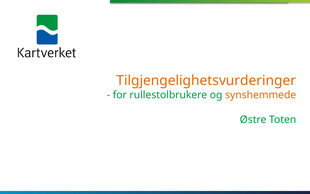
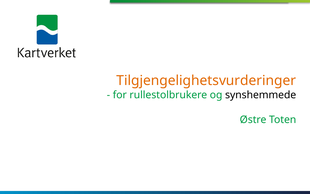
synshemmede colour: orange -> black
